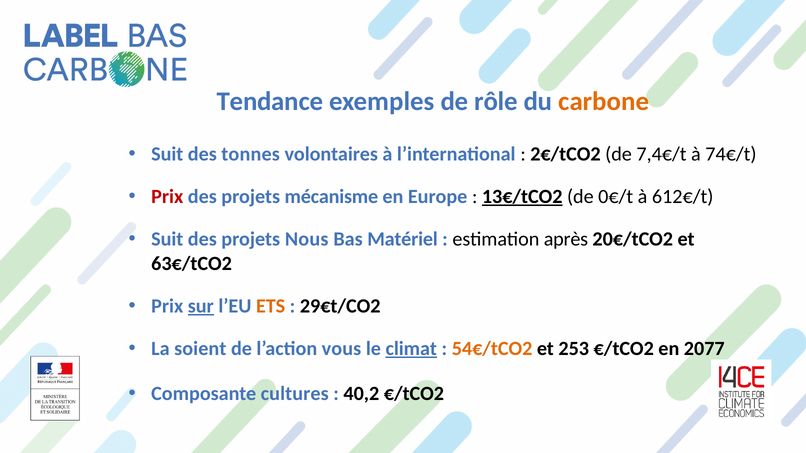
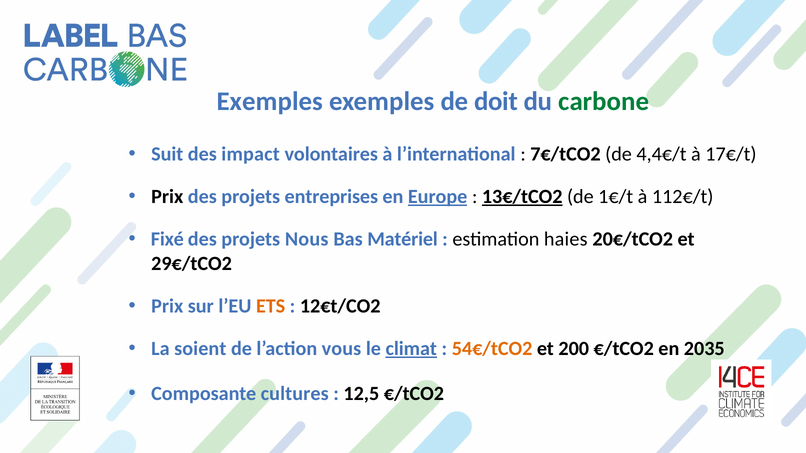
Tendance at (270, 102): Tendance -> Exemples
rôle: rôle -> doit
carbone colour: orange -> green
tonnes: tonnes -> impact
2€/tCO2: 2€/tCO2 -> 7€/tCO2
7,4€/t: 7,4€/t -> 4,4€/t
74€/t: 74€/t -> 17€/t
Prix at (167, 197) colour: red -> black
mécanisme: mécanisme -> entreprises
Europe underline: none -> present
0€/t: 0€/t -> 1€/t
612€/t: 612€/t -> 112€/t
Suit at (167, 239): Suit -> Fixé
après: après -> haies
63€/tCO2: 63€/tCO2 -> 29€/tCO2
sur underline: present -> none
29€t/CO2: 29€t/CO2 -> 12€t/CO2
253: 253 -> 200
2077: 2077 -> 2035
40,2: 40,2 -> 12,5
